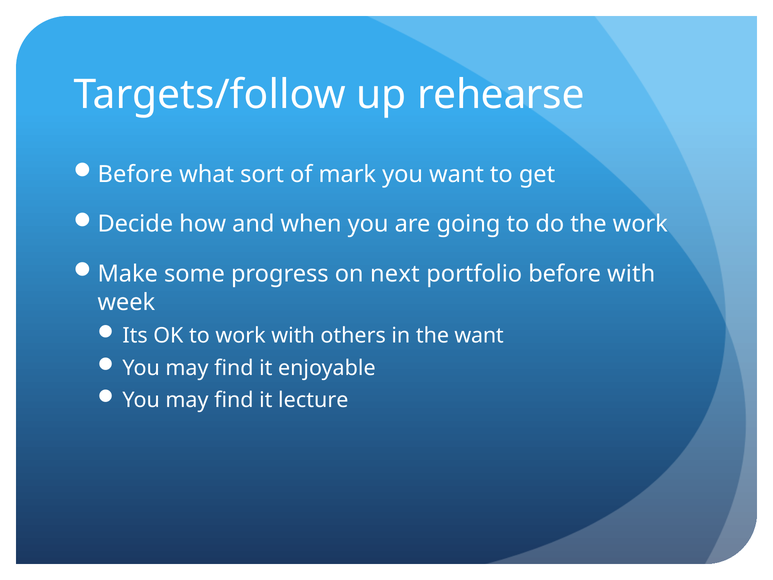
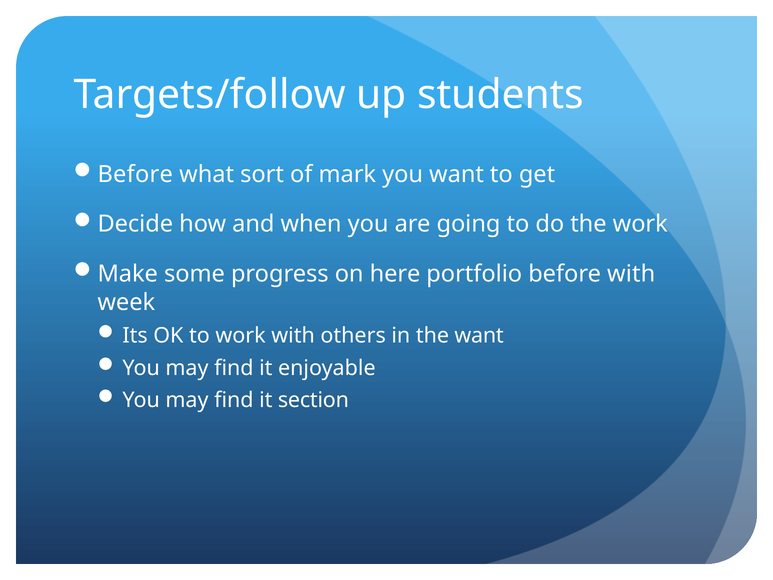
rehearse: rehearse -> students
next: next -> here
lecture: lecture -> section
